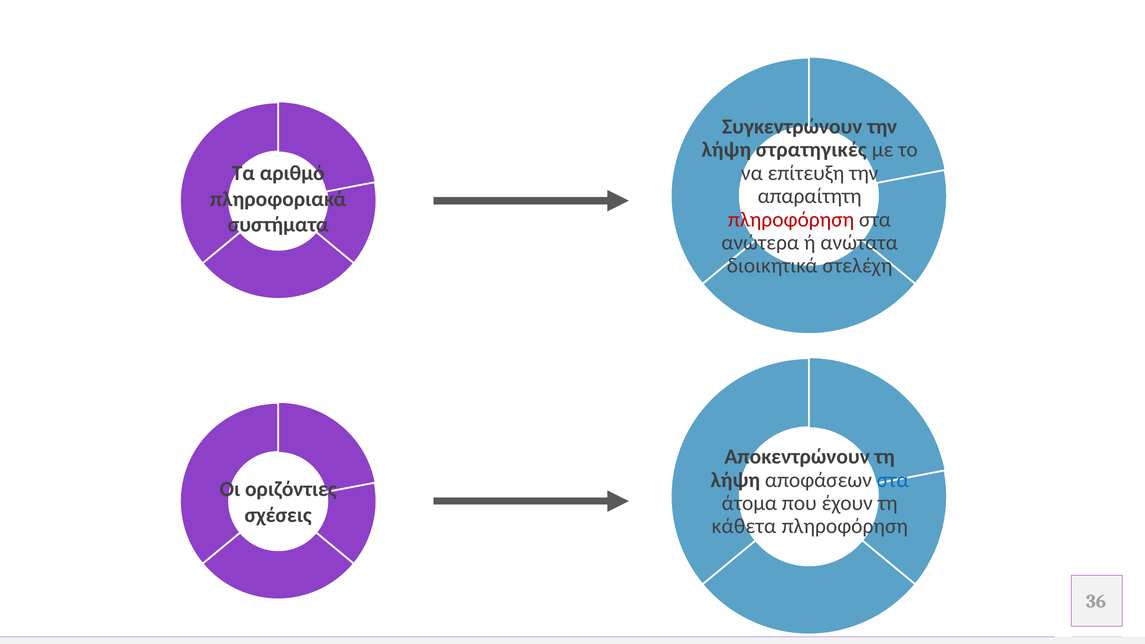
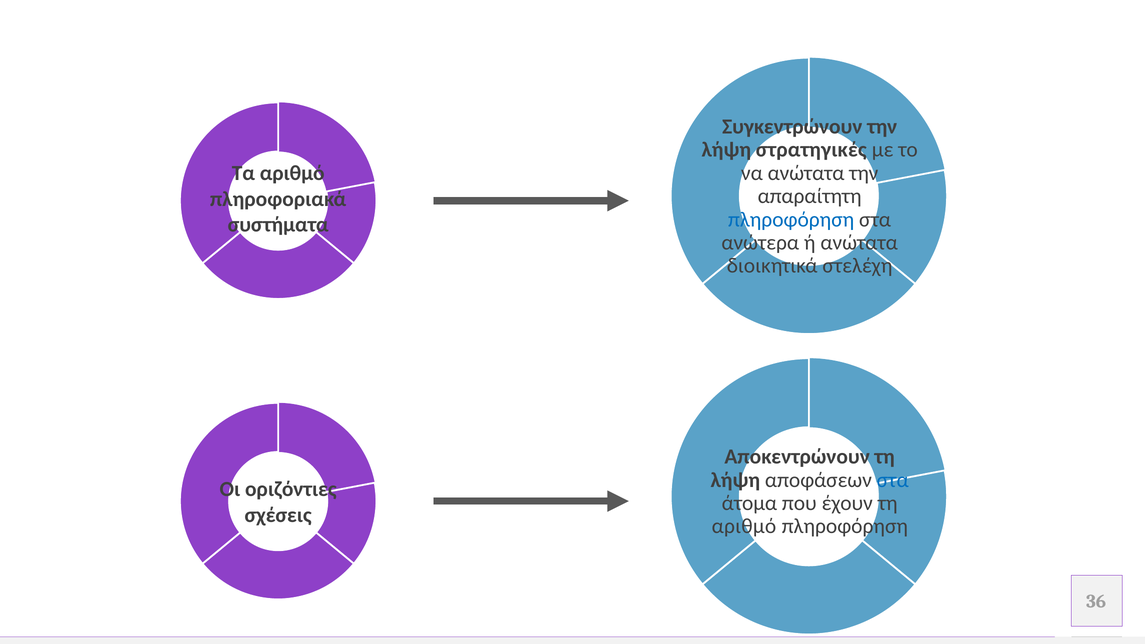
να επίτευξη: επίτευξη -> ανώτατα
πληροφόρηση at (791, 220) colour: red -> blue
κάθετα at (744, 526): κάθετα -> αριθμό
